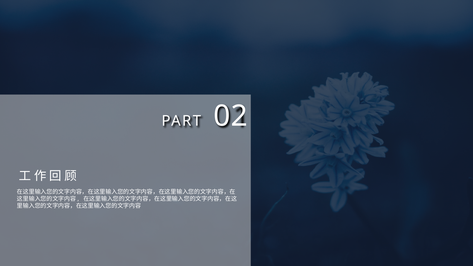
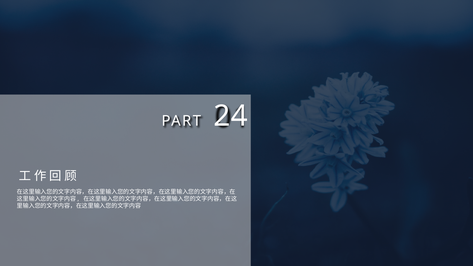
02: 02 -> 24
